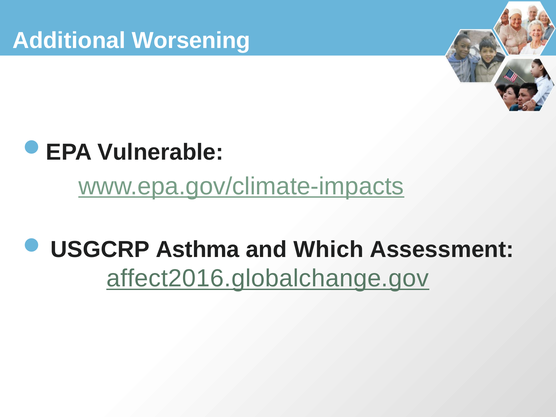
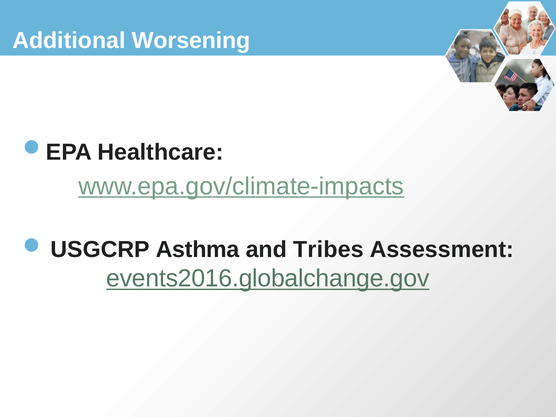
Vulnerable: Vulnerable -> Healthcare
Which: Which -> Tribes
affect2016.globalchange.gov: affect2016.globalchange.gov -> events2016.globalchange.gov
